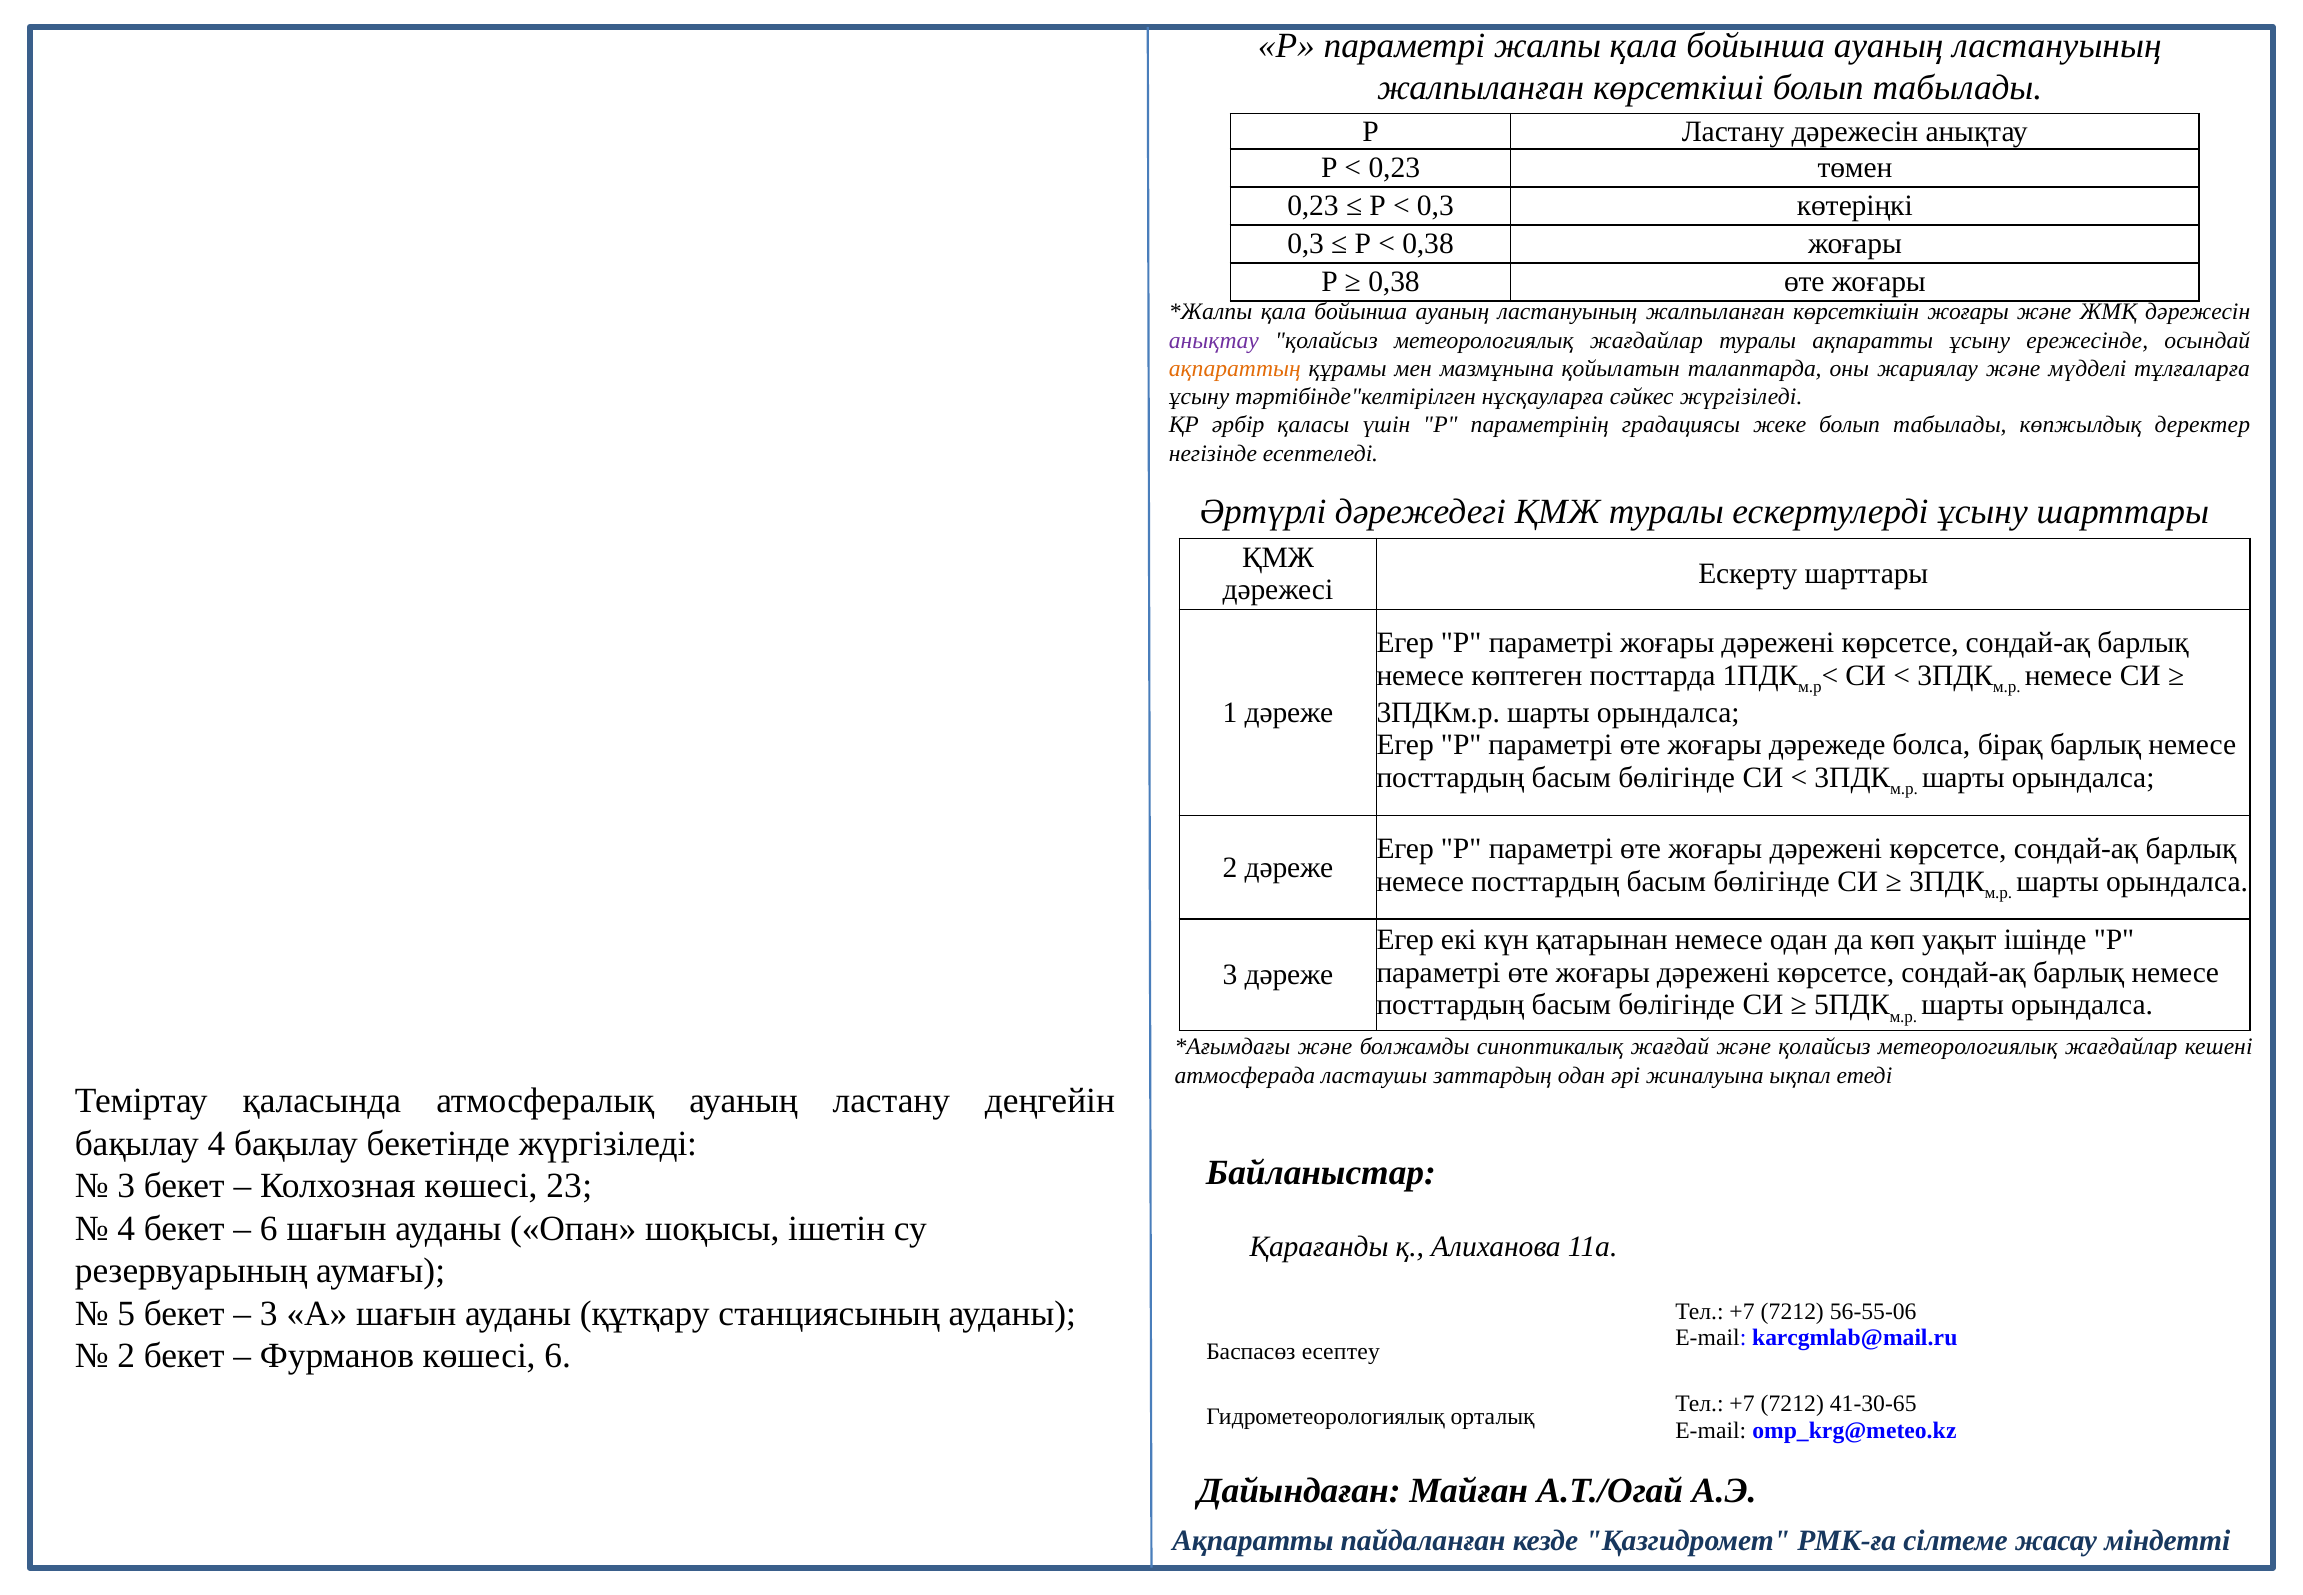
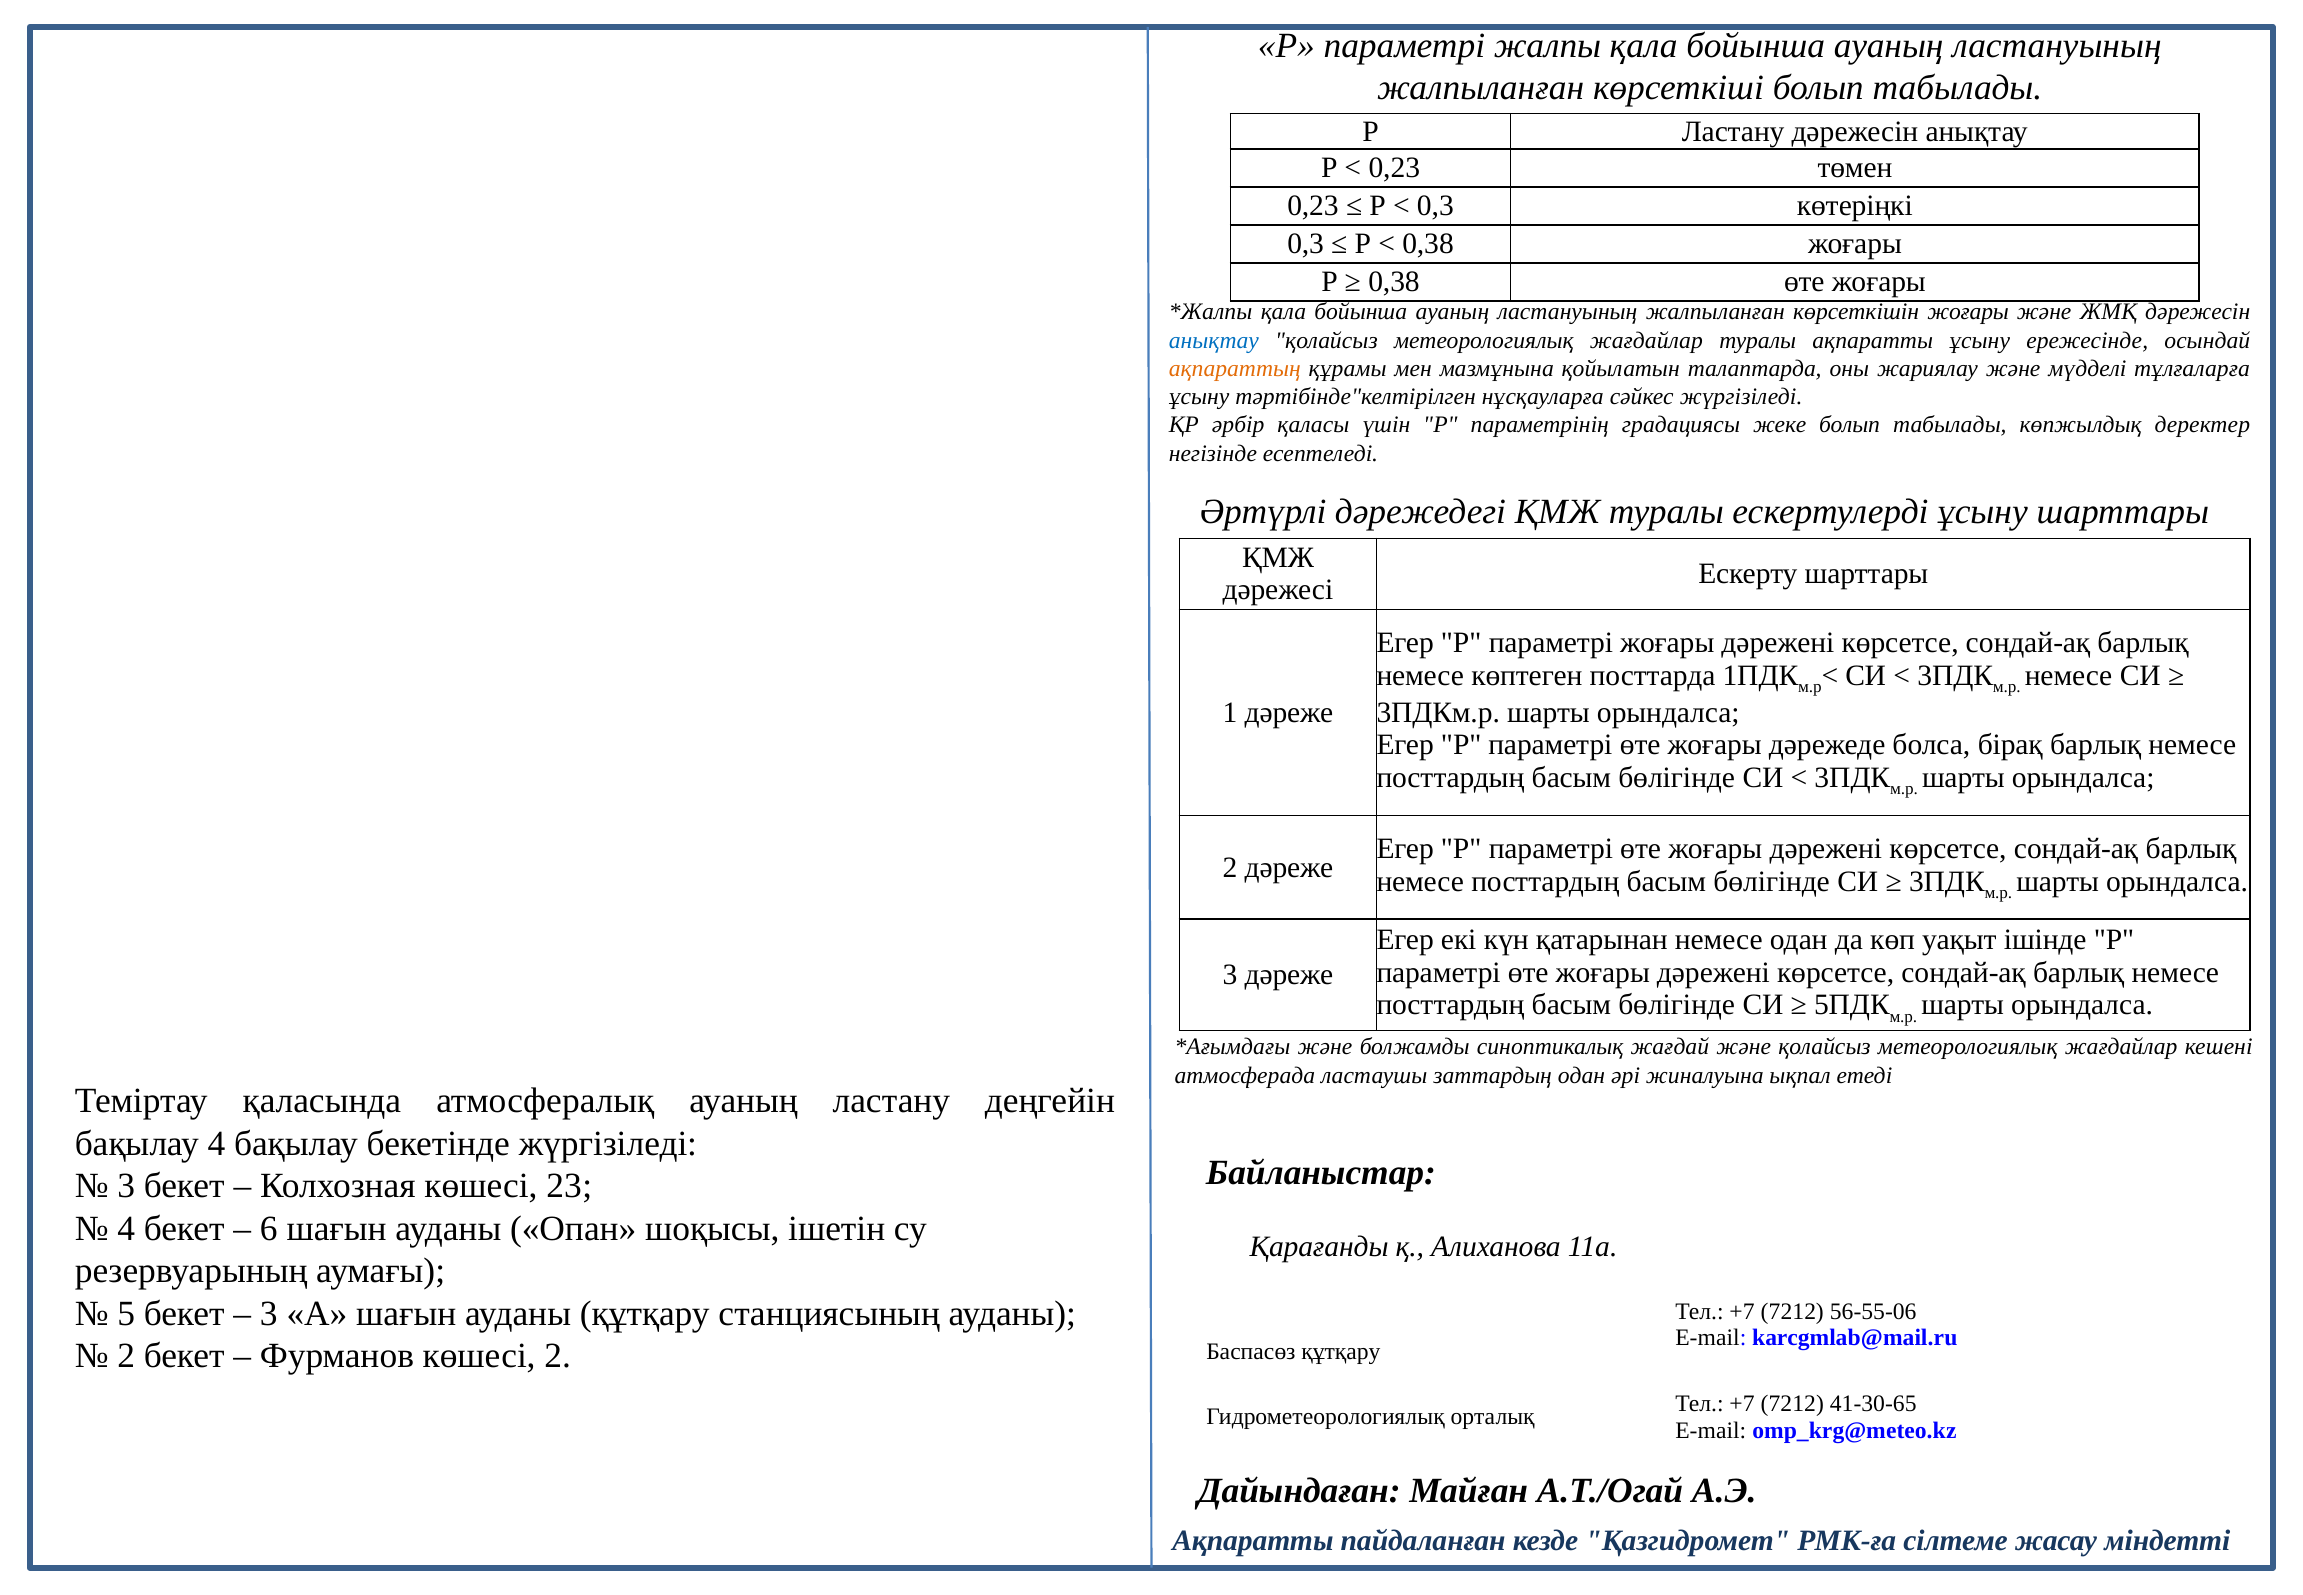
анықтау at (1214, 340) colour: purple -> blue
көшесі 6: 6 -> 2
Баспасөз есептеу: есептеу -> құтқару
